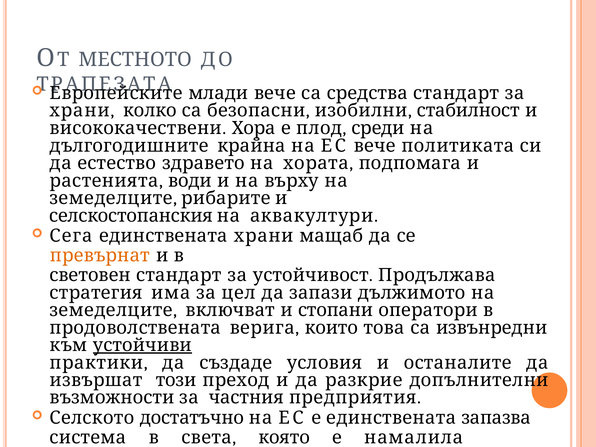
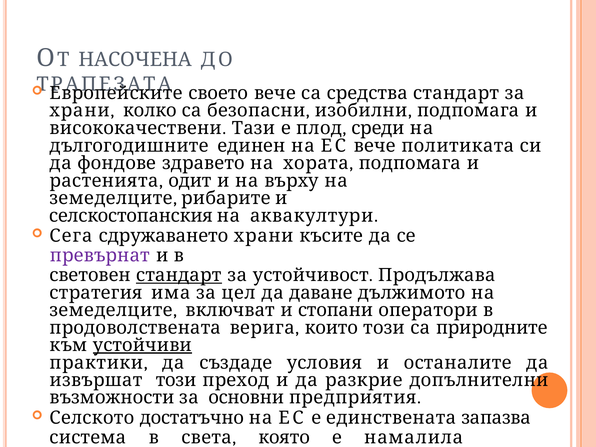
МЕСТНОТО: МЕСТНОТО -> НАСОЧЕНА
млади: млади -> своето
изобилни стабилност: стабилност -> подпомага
Хора: Хора -> Тази
крайна: крайна -> единен
естество: естество -> фондове
води: води -> одит
Сега единствената: единствената -> сдружаването
мащаб: мащаб -> късите
превърнат colour: orange -> purple
стандарт at (179, 275) underline: none -> present
запази: запази -> даване
които това: това -> този
извънредни: извънредни -> природните
частния: частния -> основни
